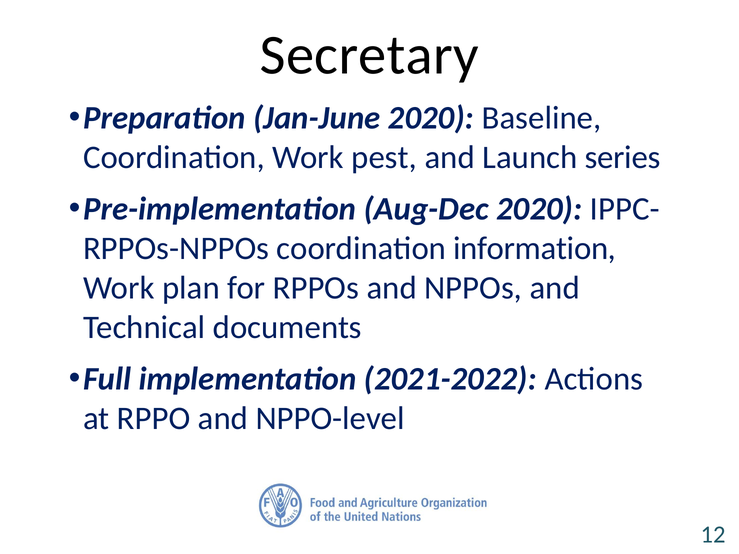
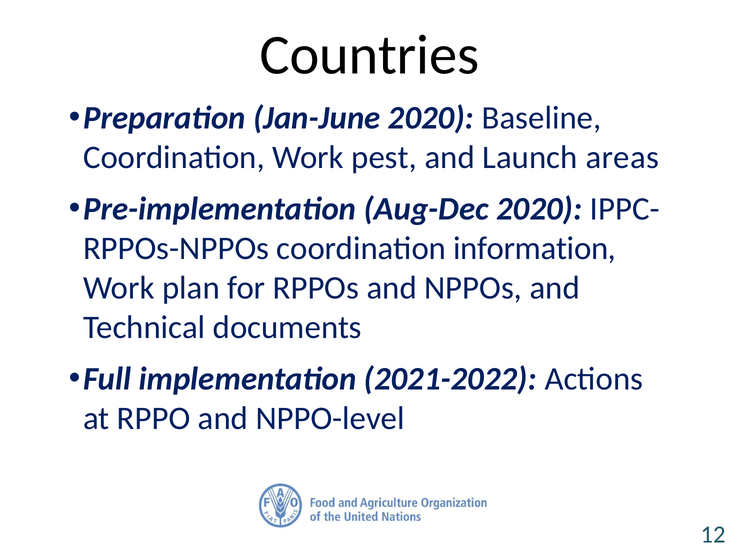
Secretary: Secretary -> Countries
series: series -> areas
